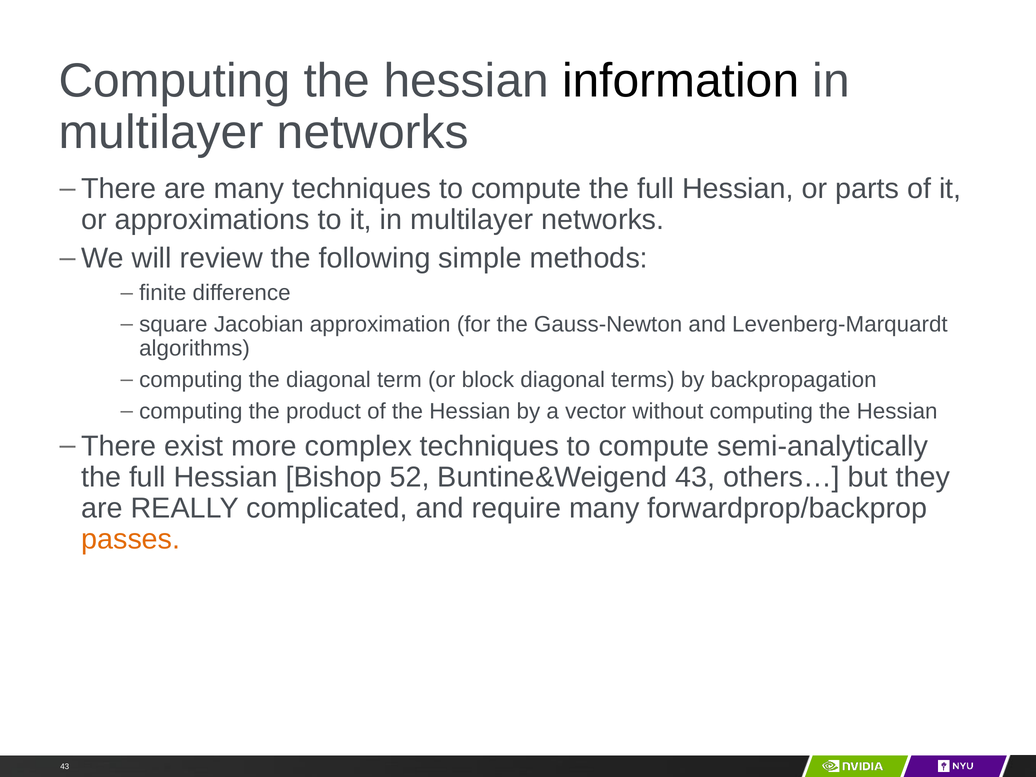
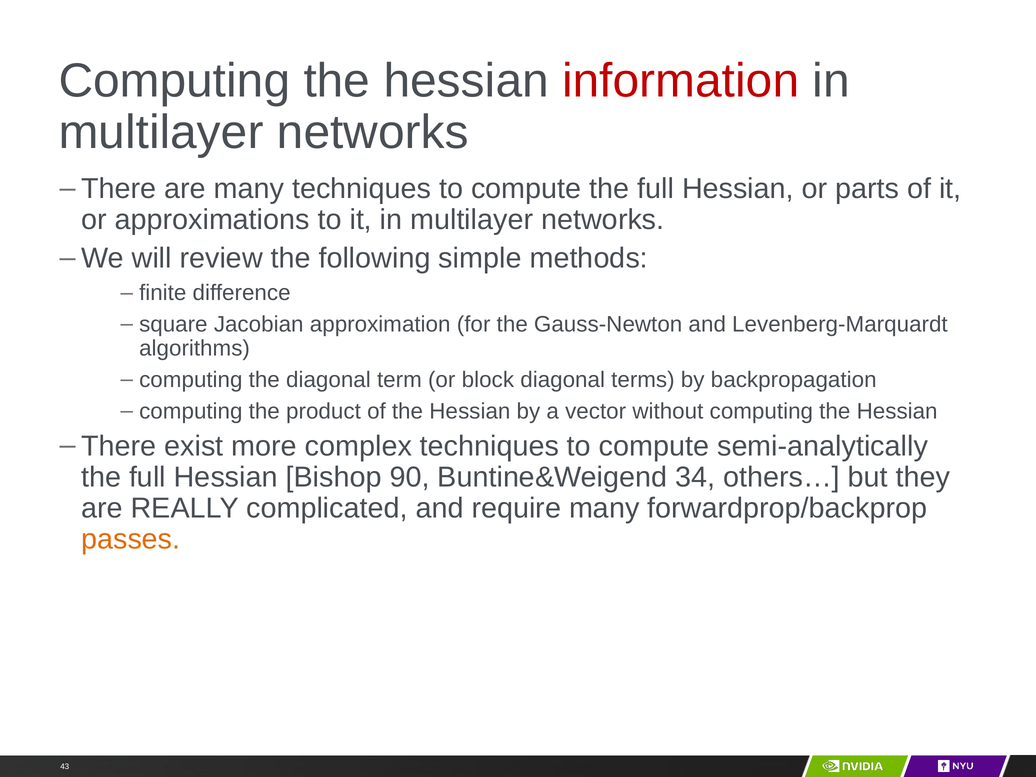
information colour: black -> red
52: 52 -> 90
Buntine&Weigend 43: 43 -> 34
